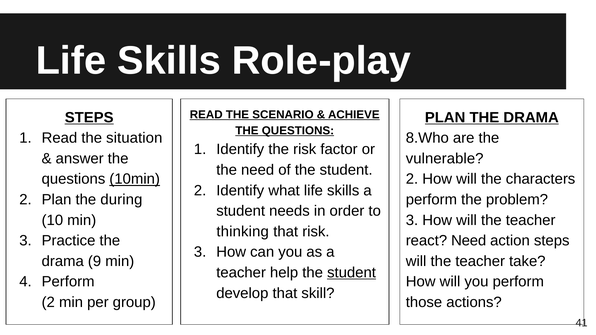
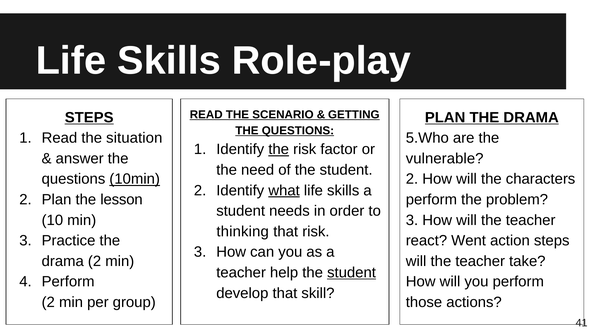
ACHIEVE: ACHIEVE -> GETTING
8.Who: 8.Who -> 5.Who
the at (279, 149) underline: none -> present
what underline: none -> present
during: during -> lesson
react Need: Need -> Went
drama 9: 9 -> 2
